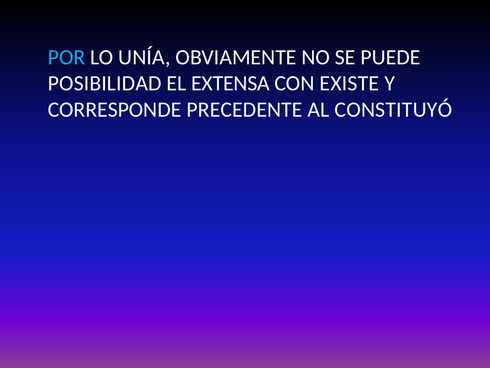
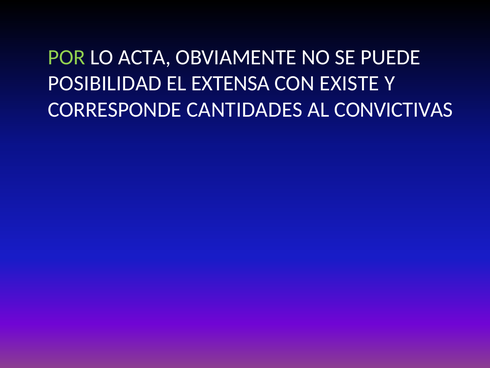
POR colour: light blue -> light green
UNÍA: UNÍA -> ACTA
PRECEDENTE: PRECEDENTE -> CANTIDADES
CONSTITUYÓ: CONSTITUYÓ -> CONVICTIVAS
